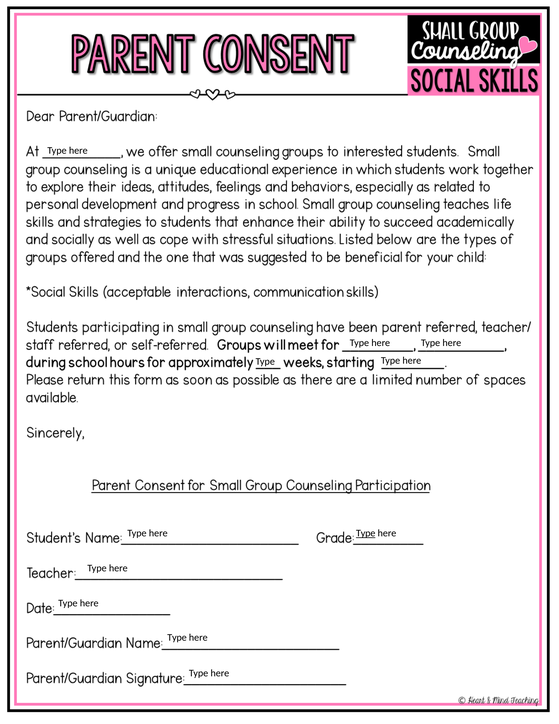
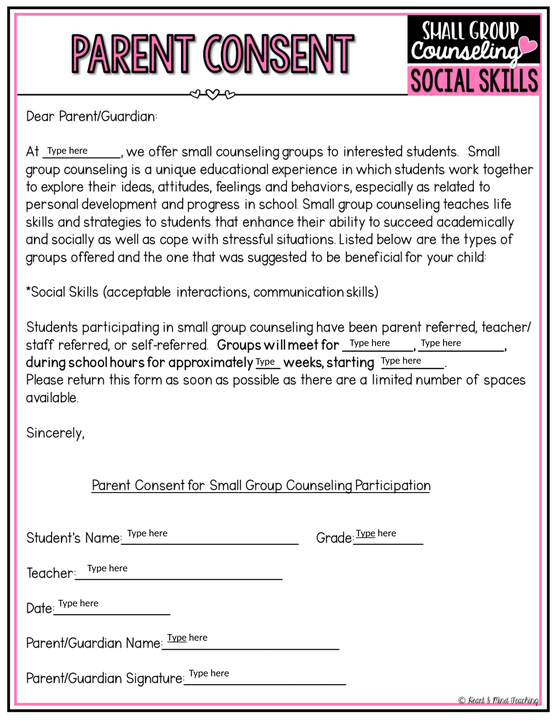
Type at (177, 637) underline: none -> present
